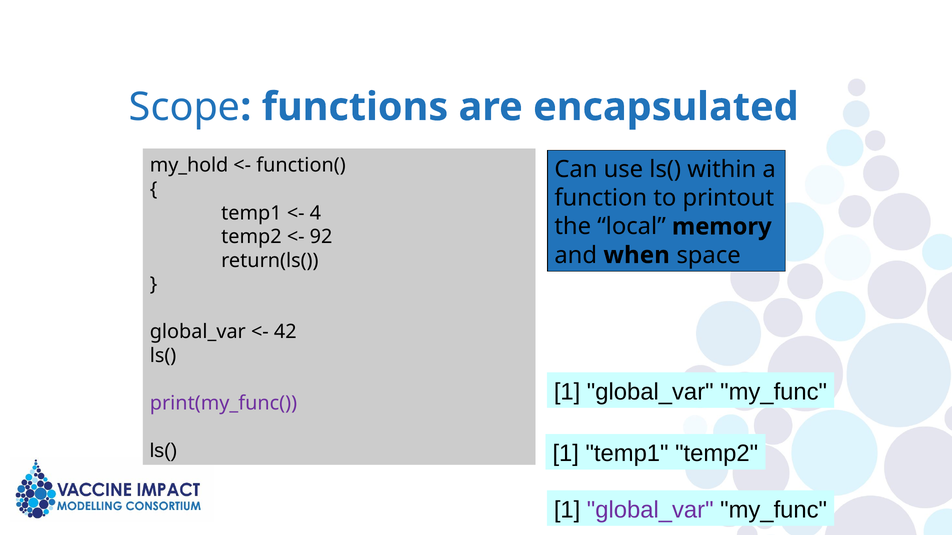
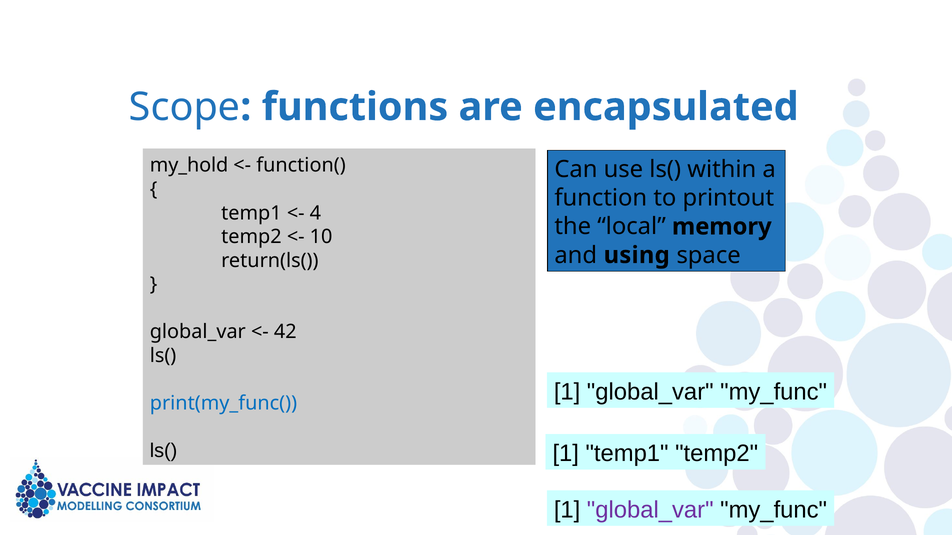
92: 92 -> 10
when: when -> using
print(my_func( colour: purple -> blue
